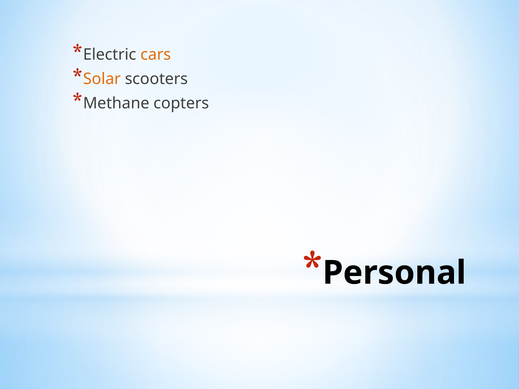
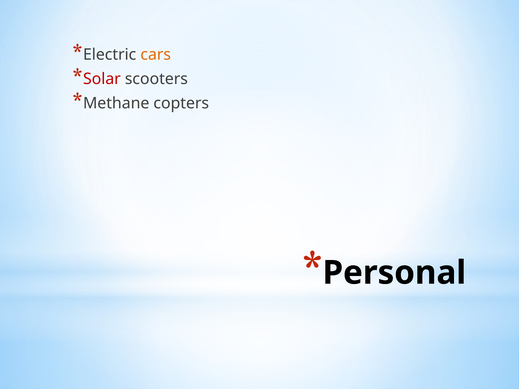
Solar colour: orange -> red
